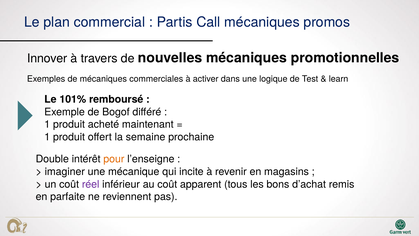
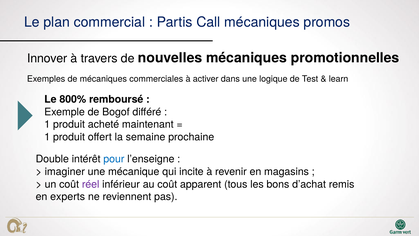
101%: 101% -> 800%
pour colour: orange -> blue
parfaite: parfaite -> experts
